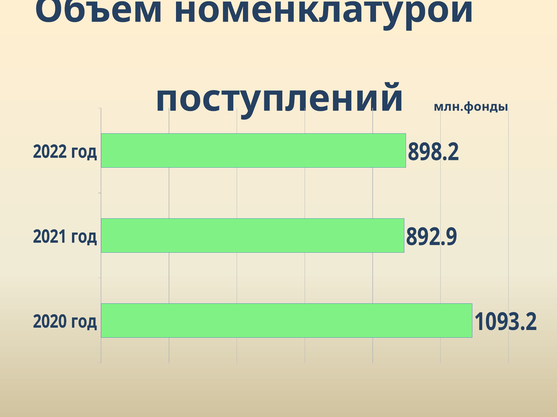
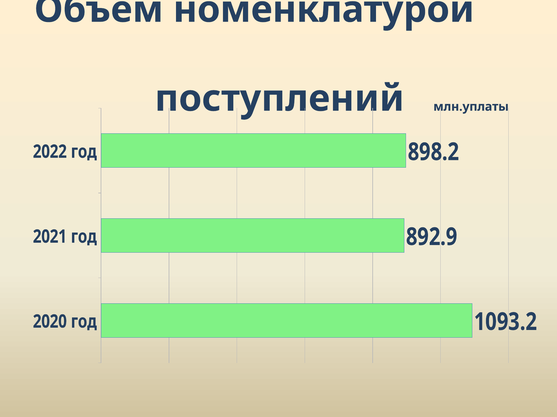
млн.фонды: млн.фонды -> млн.уплаты
